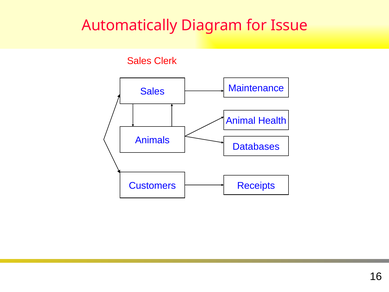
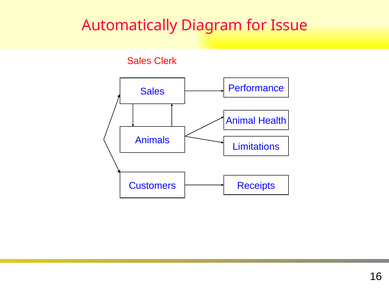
Maintenance: Maintenance -> Performance
Databases: Databases -> Limitations
